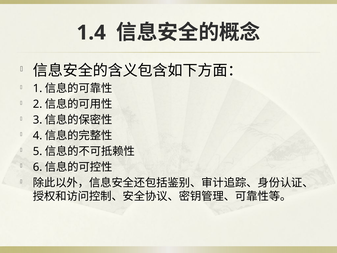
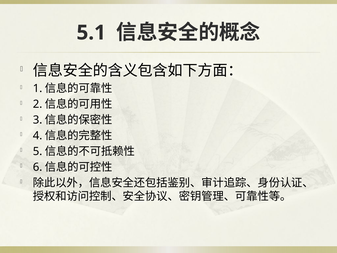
1.4: 1.4 -> 5.1
